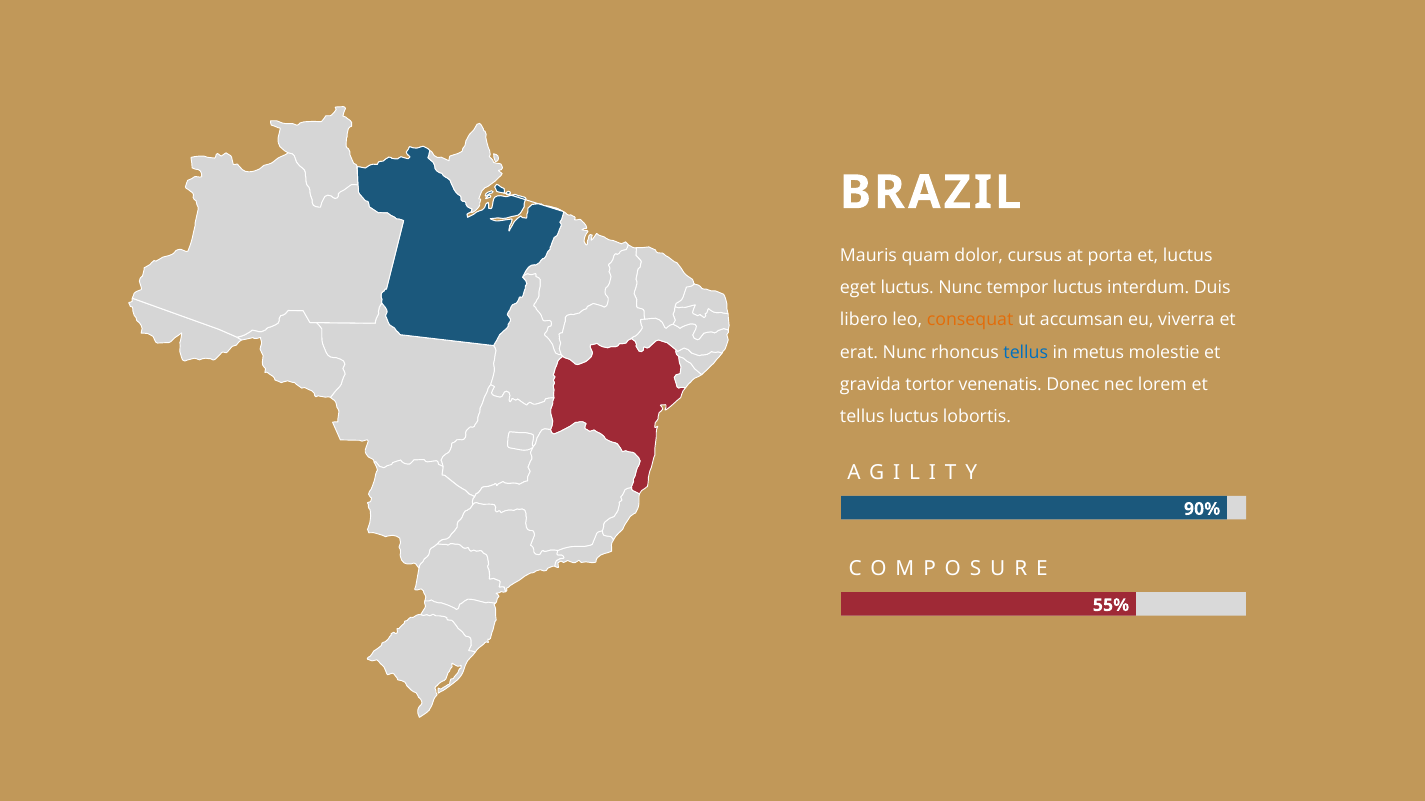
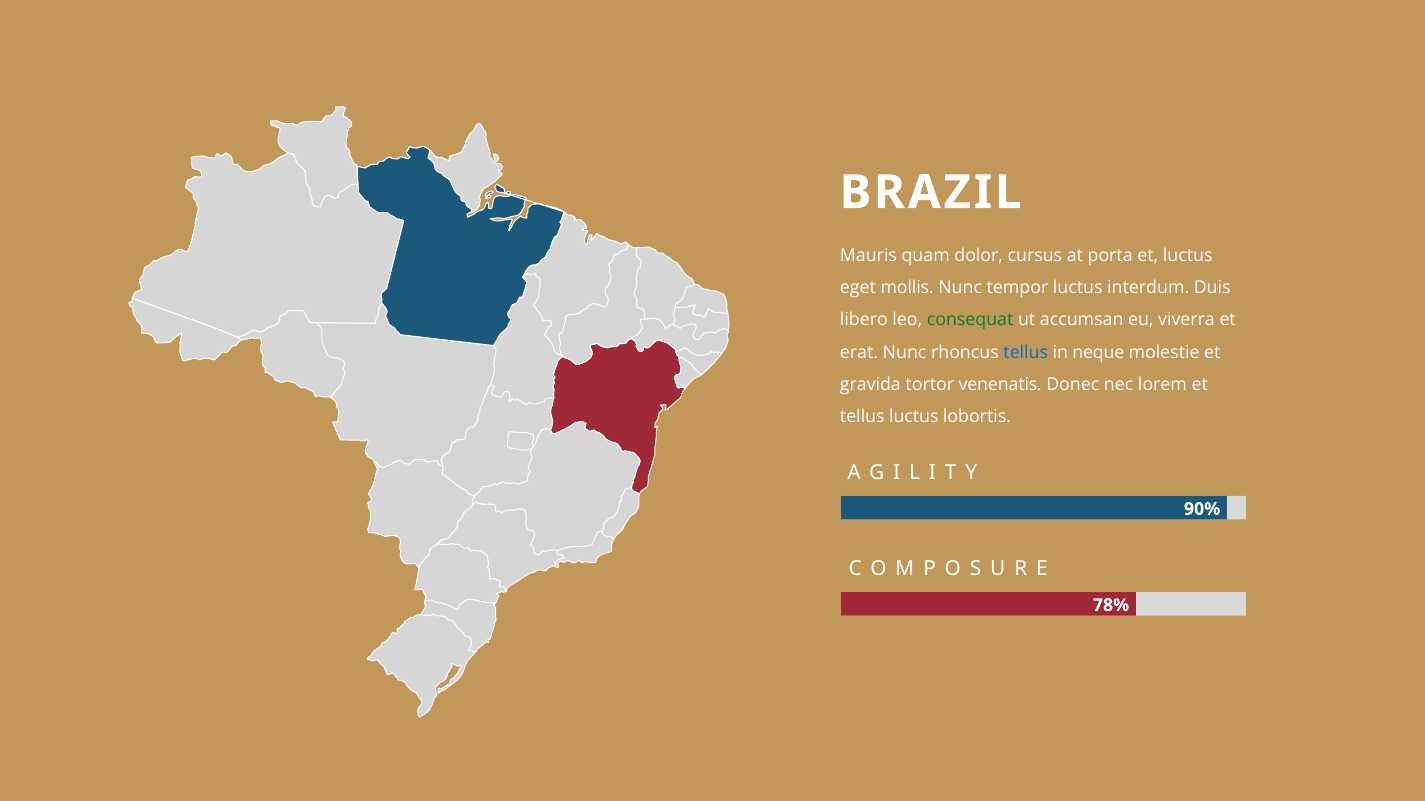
eget luctus: luctus -> mollis
consequat colour: orange -> green
metus: metus -> neque
55%: 55% -> 78%
